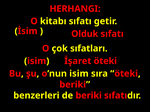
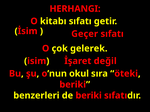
Olduk: Olduk -> Geçer
sıfatları: sıfatları -> gelerek
İşaret öteki: öteki -> değil
o’nun isim: isim -> okul
